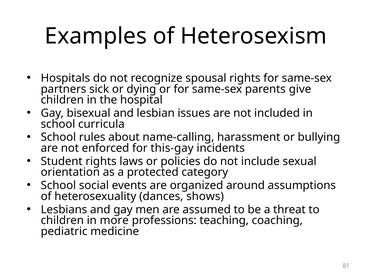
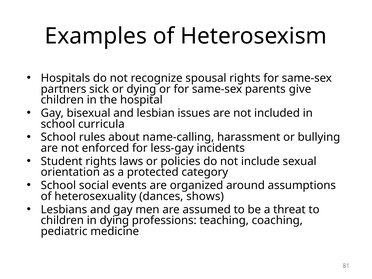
this-gay: this-gay -> less-gay
in more: more -> dying
